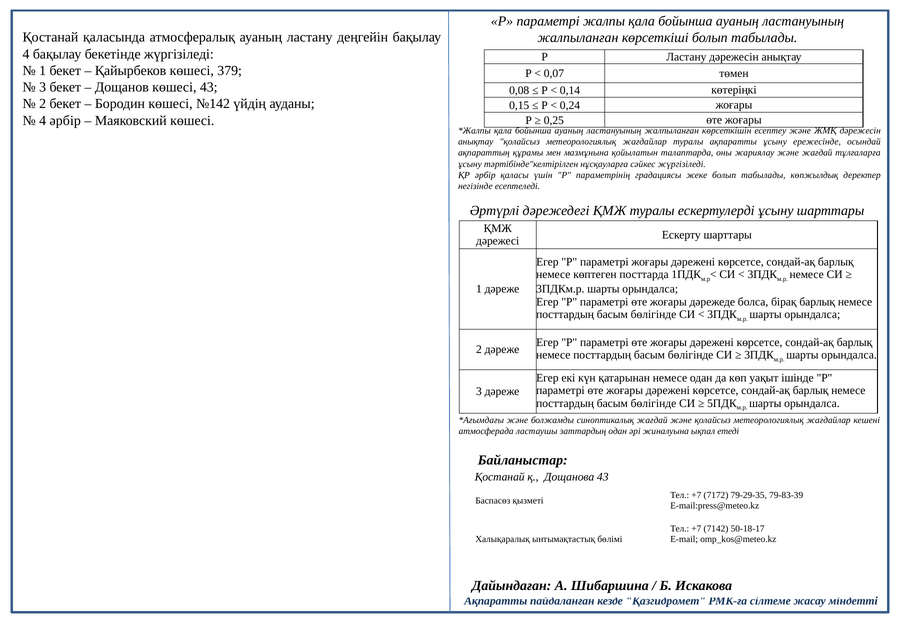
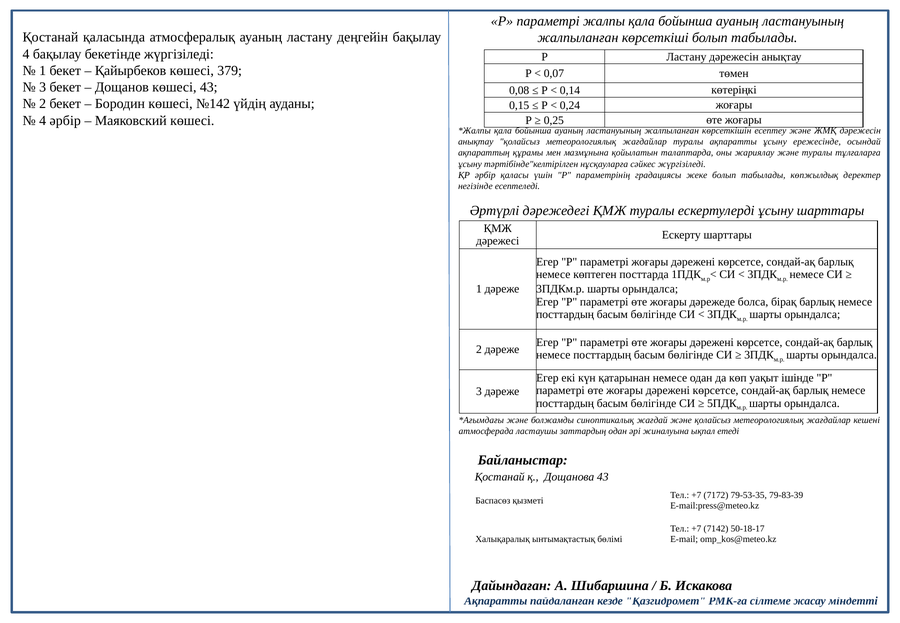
және жағдай: жағдай -> туралы
79-29-35: 79-29-35 -> 79-53-35
